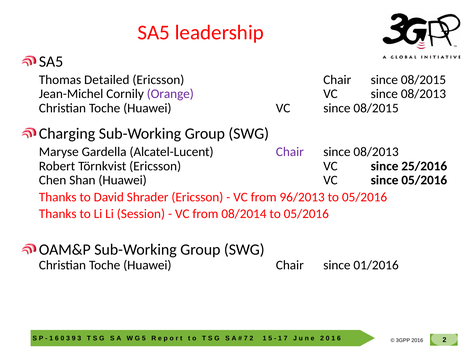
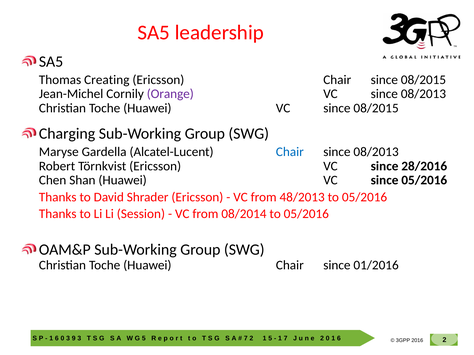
Detailed: Detailed -> Creating
Chair at (290, 152) colour: purple -> blue
25/2016: 25/2016 -> 28/2016
96/2013: 96/2013 -> 48/2013
